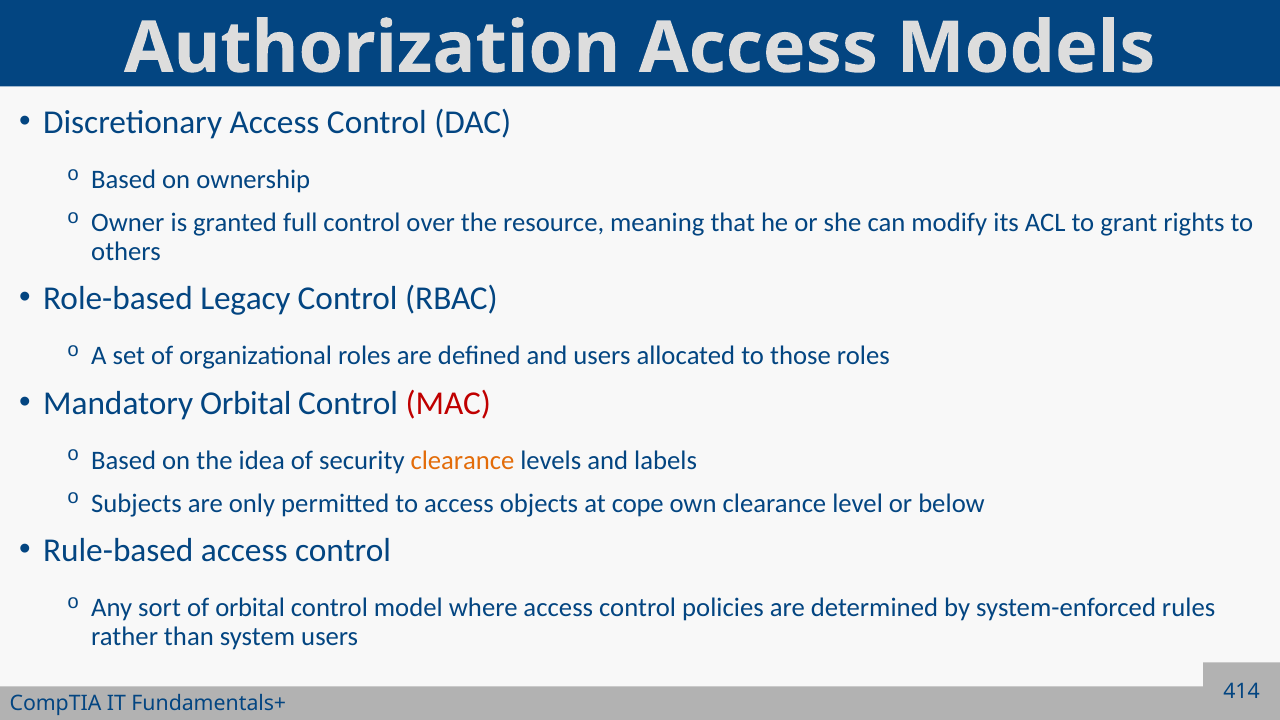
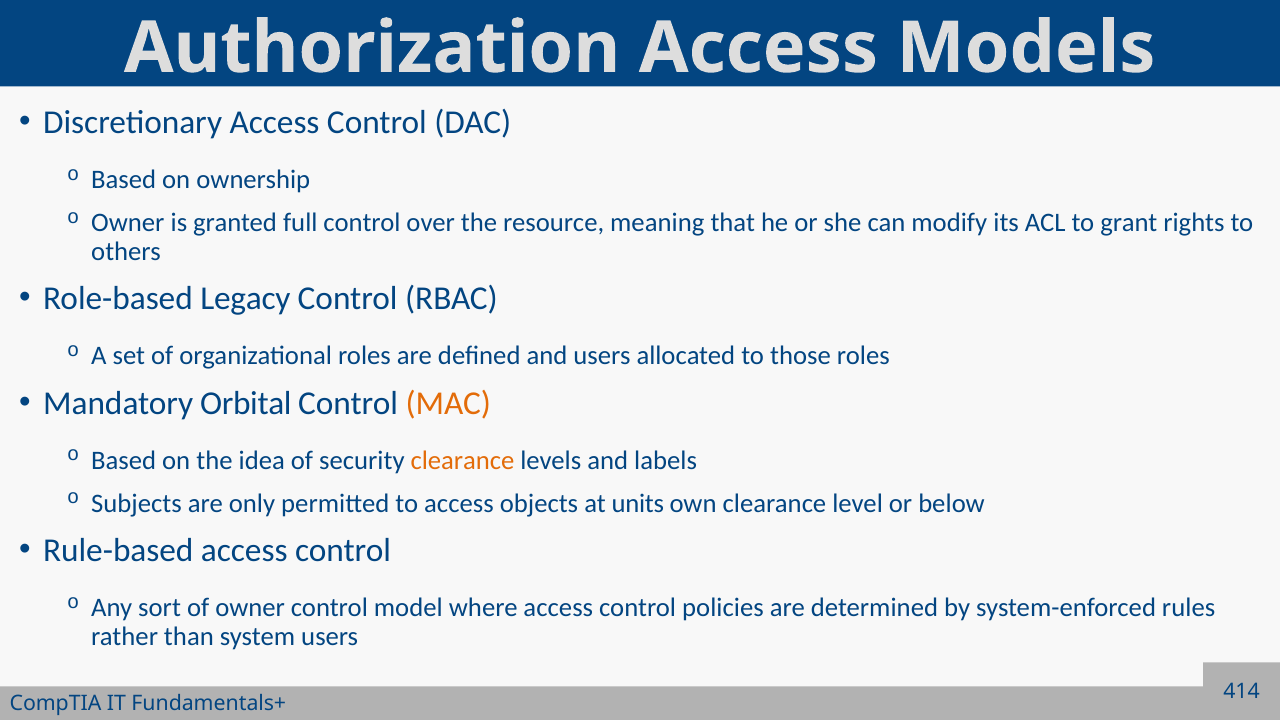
MAC colour: red -> orange
cope: cope -> units
of orbital: orbital -> owner
